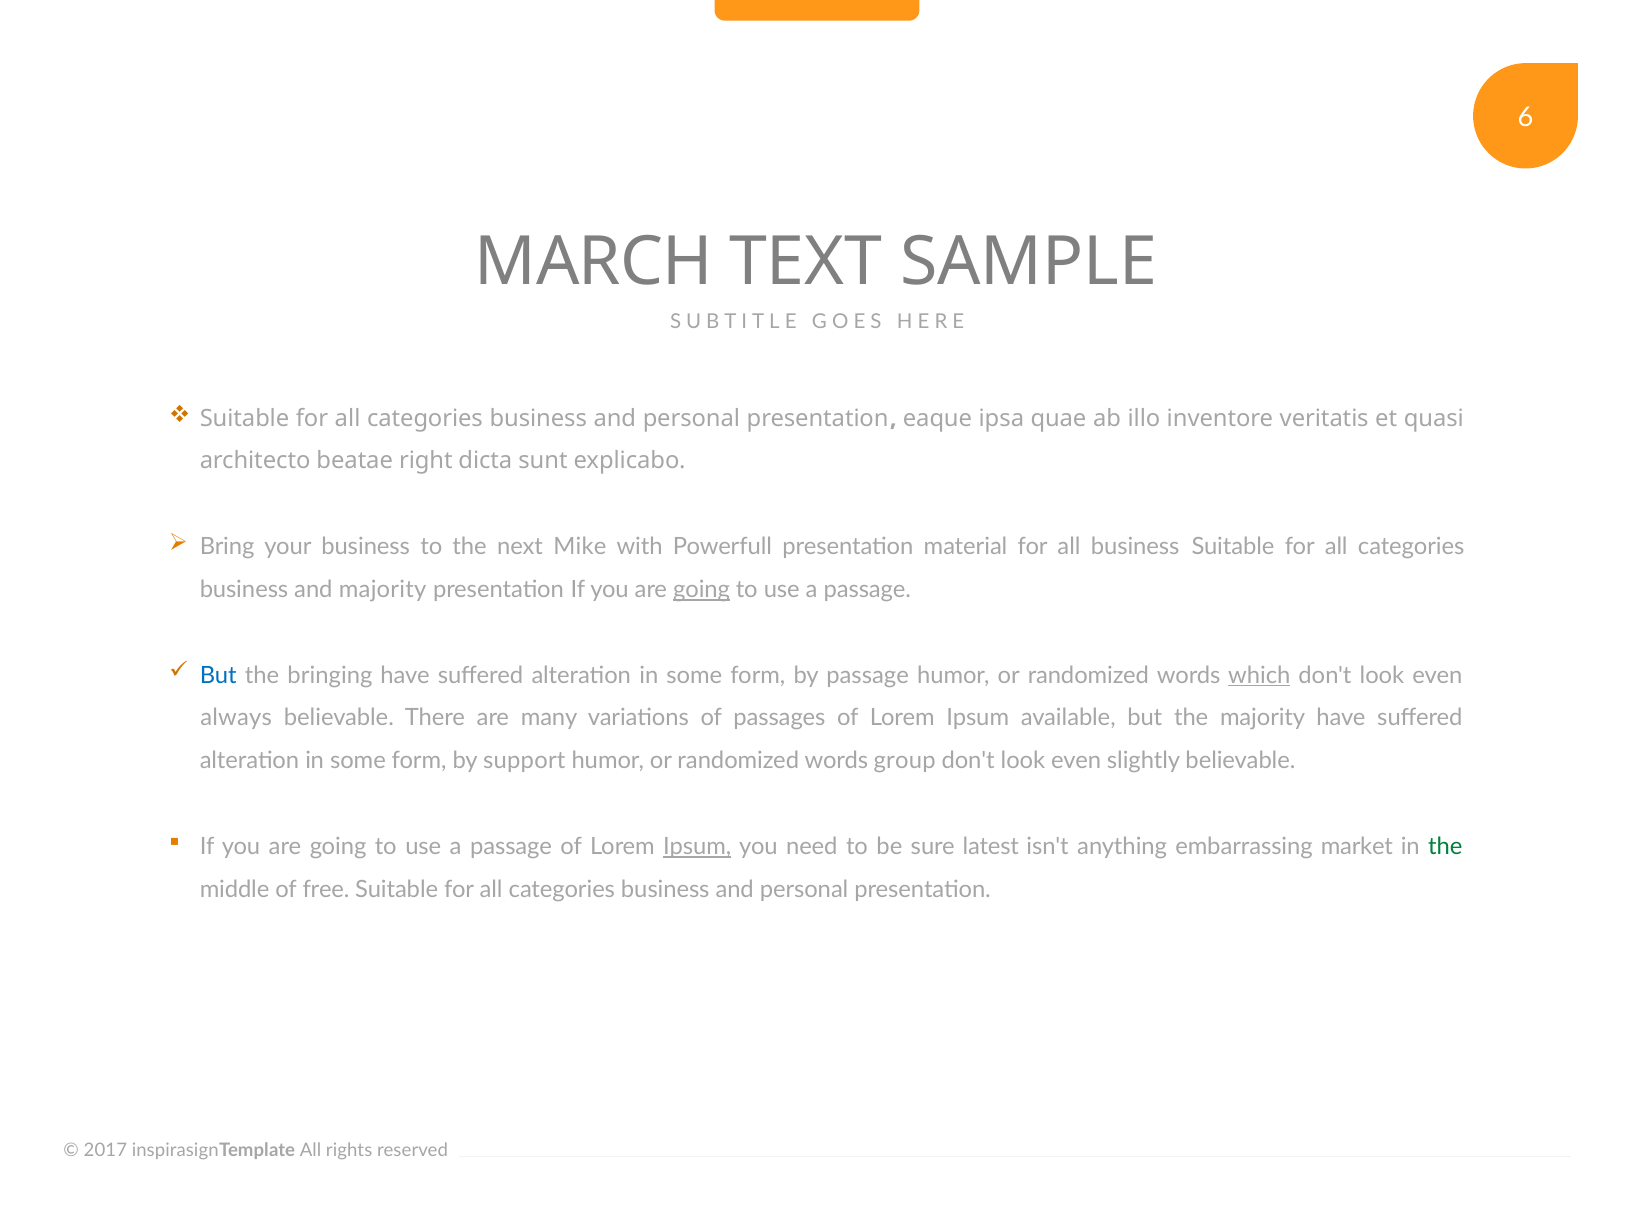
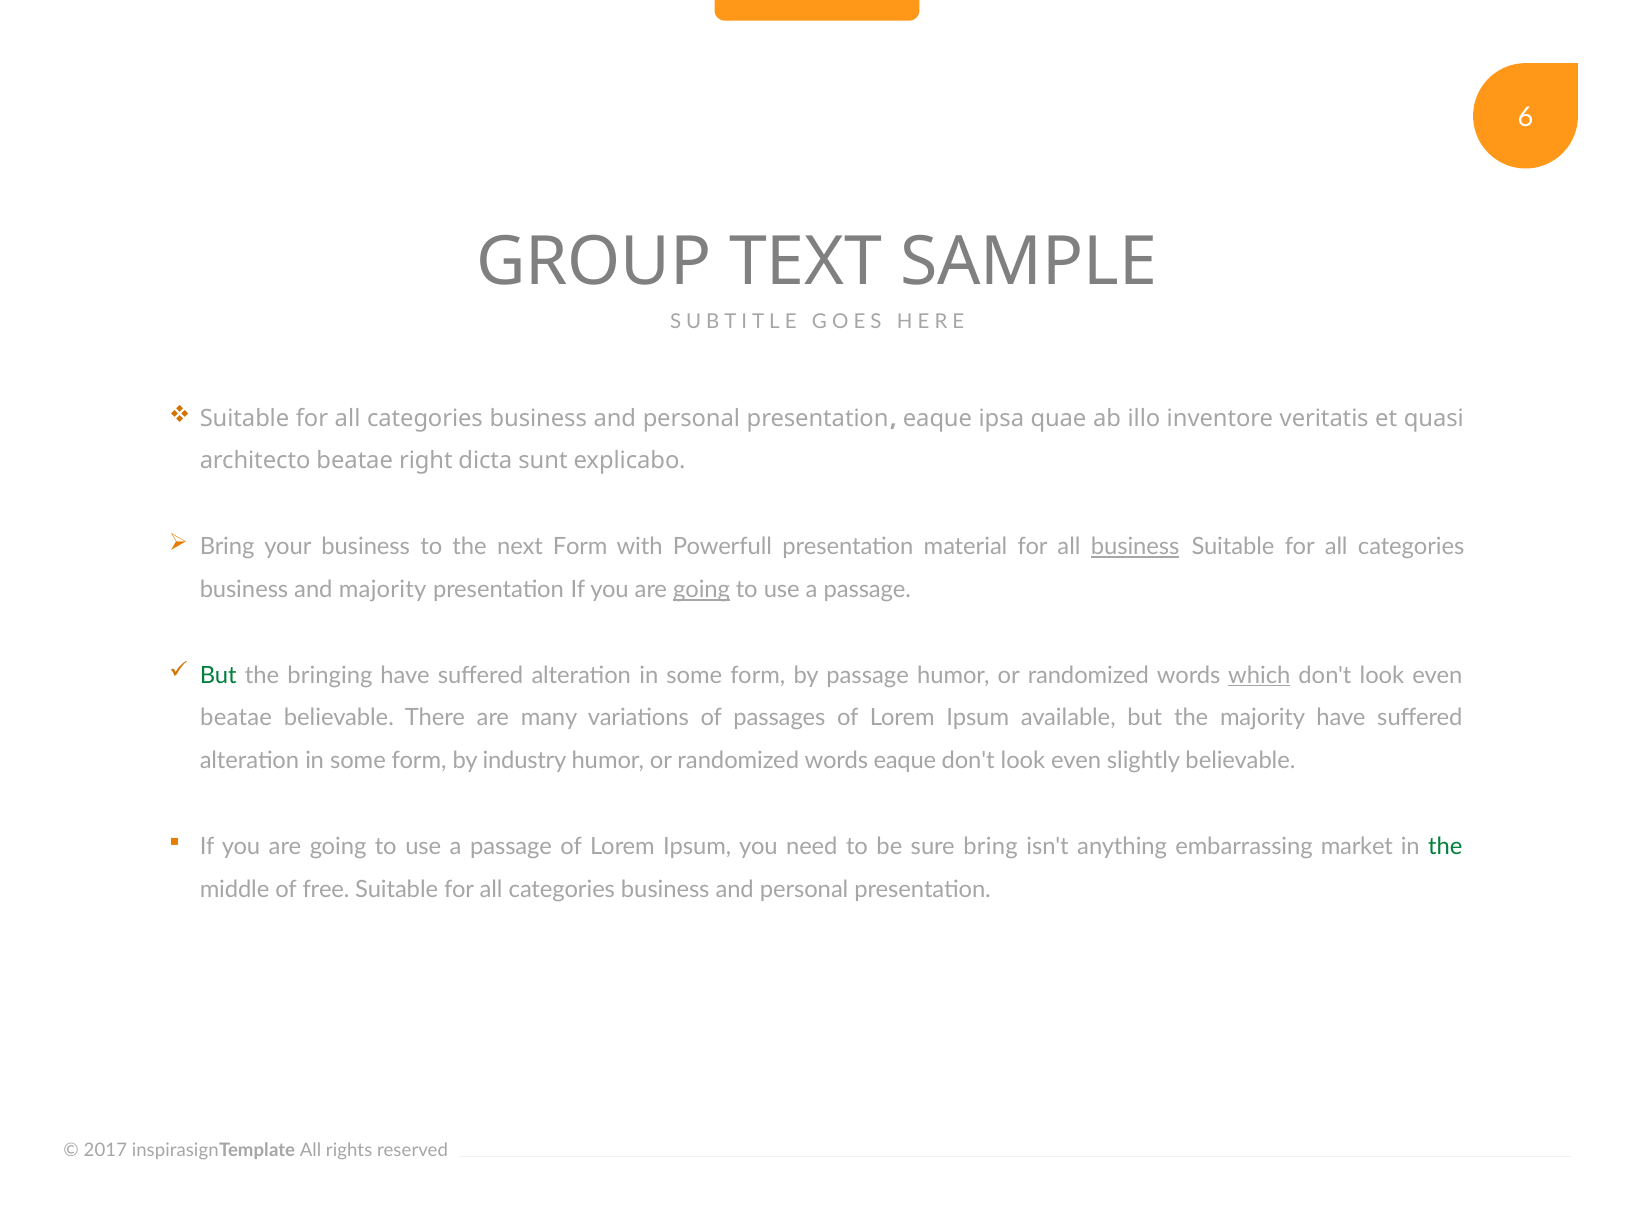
MARCH: MARCH -> GROUP
next Mike: Mike -> Form
business at (1135, 547) underline: none -> present
But at (218, 676) colour: blue -> green
always at (236, 718): always -> beatae
support: support -> industry
words group: group -> eaque
Ipsum at (697, 847) underline: present -> none
sure latest: latest -> bring
